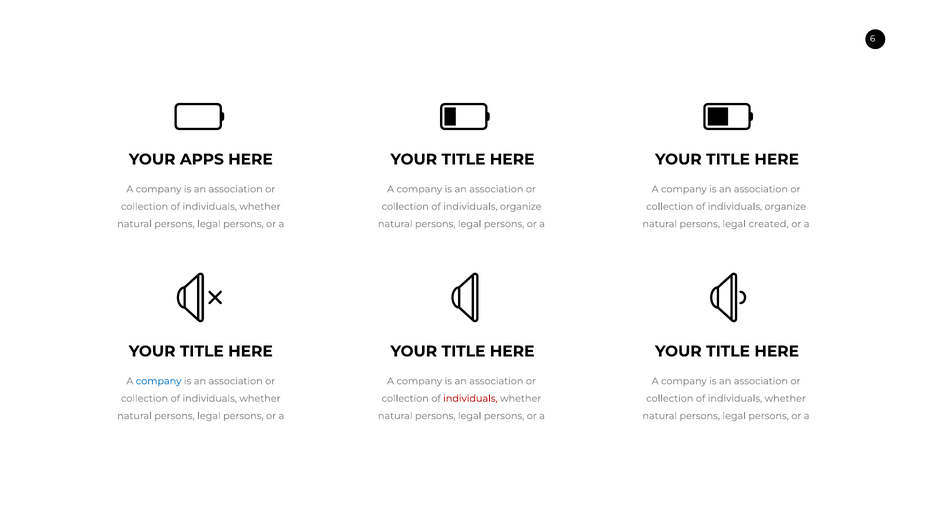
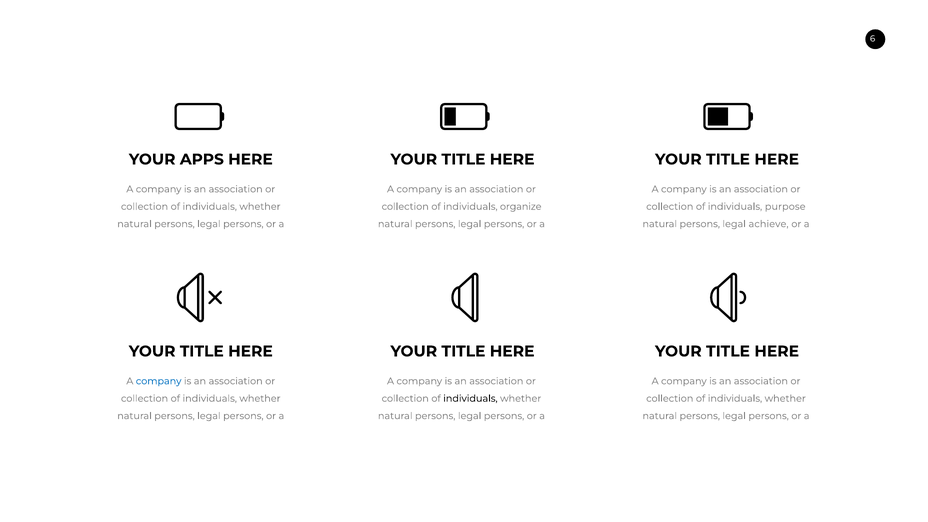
organize at (785, 207): organize -> purpose
created: created -> achieve
individuals at (470, 399) colour: red -> black
